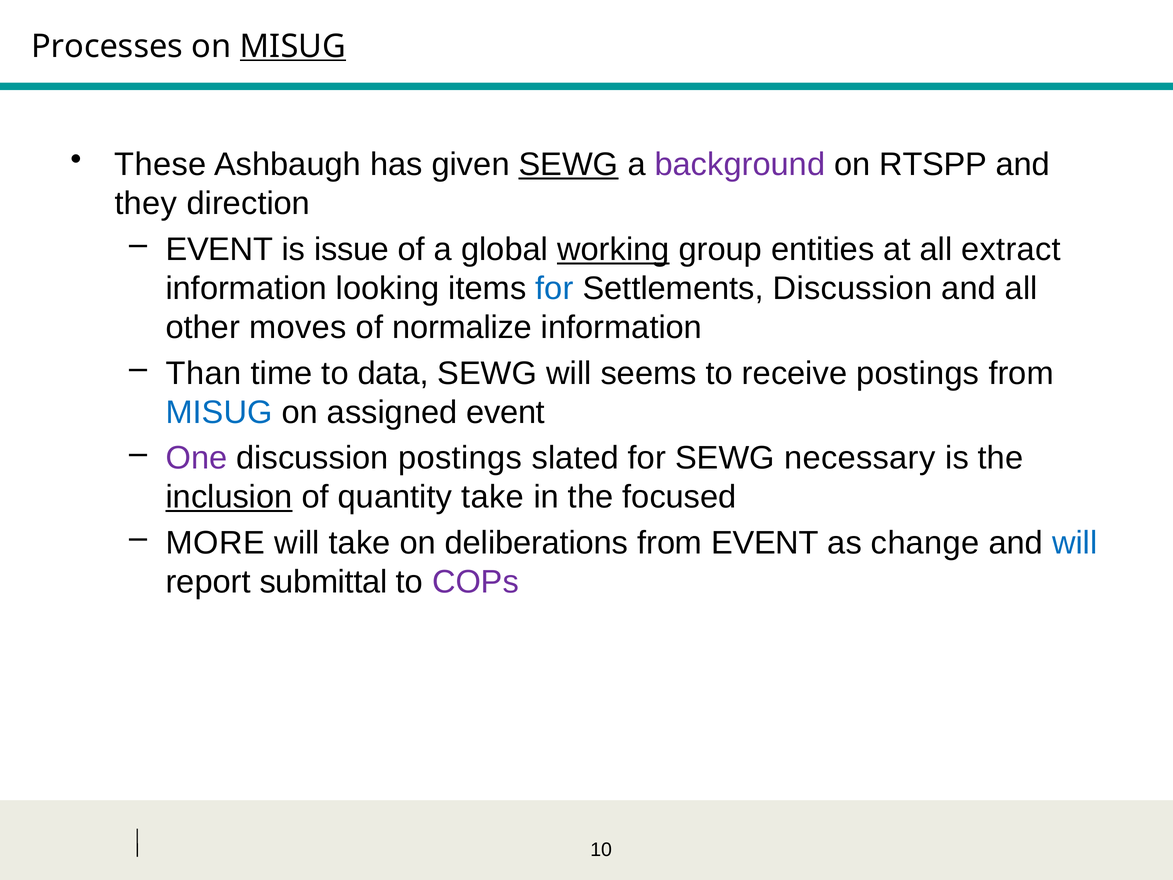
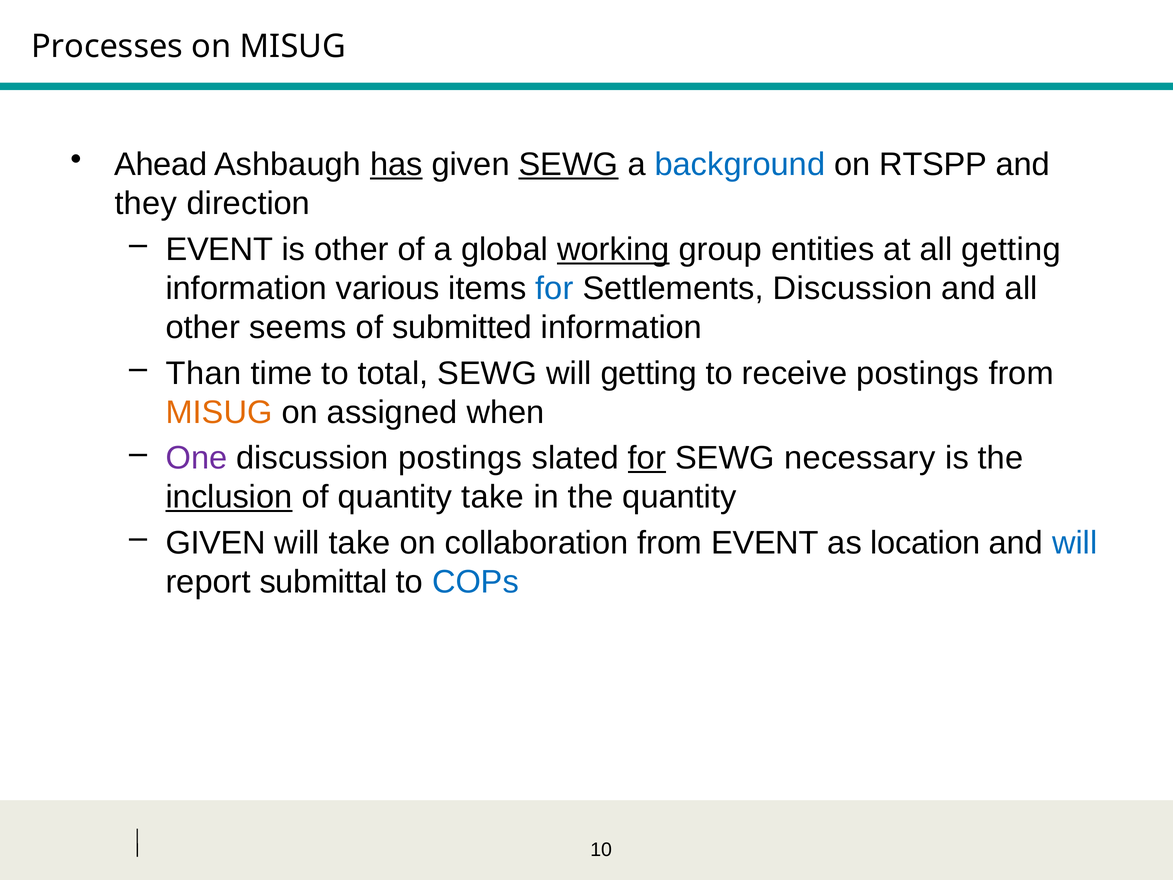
MISUG at (293, 46) underline: present -> none
These: These -> Ahead
has underline: none -> present
background colour: purple -> blue
is issue: issue -> other
all extract: extract -> getting
looking: looking -> various
moves: moves -> seems
normalize: normalize -> submitted
data: data -> total
will seems: seems -> getting
MISUG at (219, 412) colour: blue -> orange
assigned event: event -> when
for at (647, 458) underline: none -> present
the focused: focused -> quantity
MORE at (215, 543): MORE -> GIVEN
deliberations: deliberations -> collaboration
change: change -> location
COPs colour: purple -> blue
